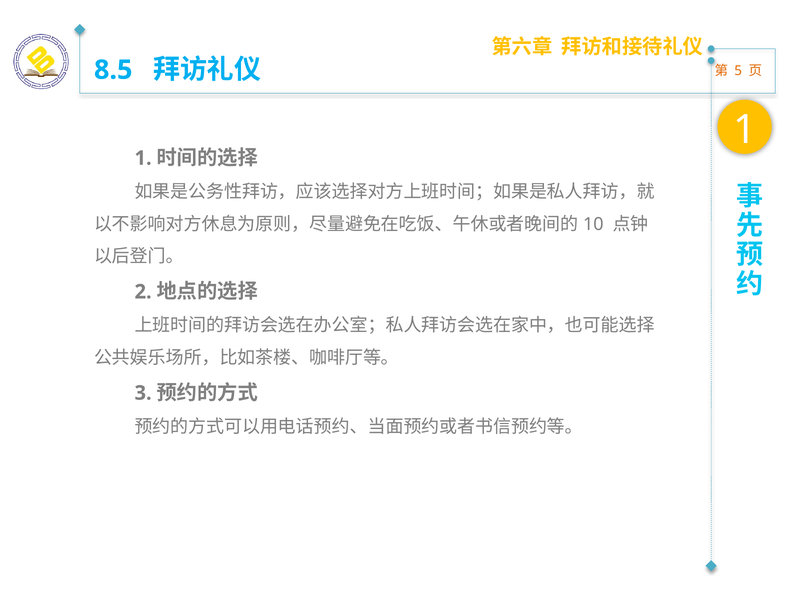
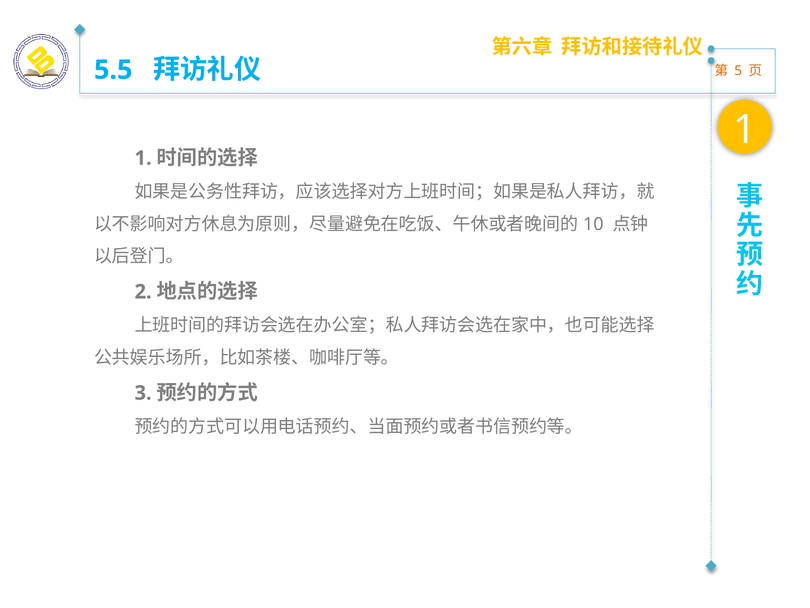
8.5: 8.5 -> 5.5
